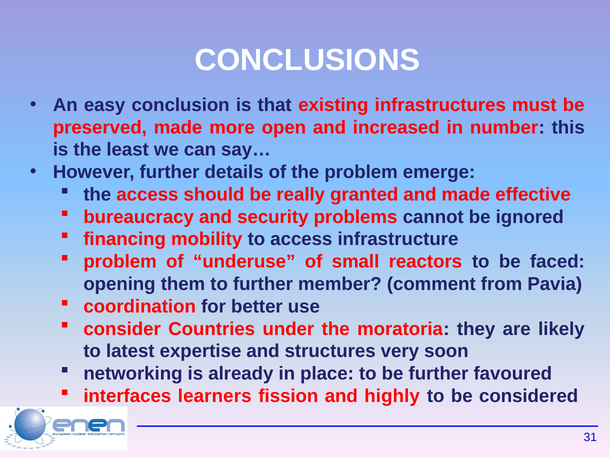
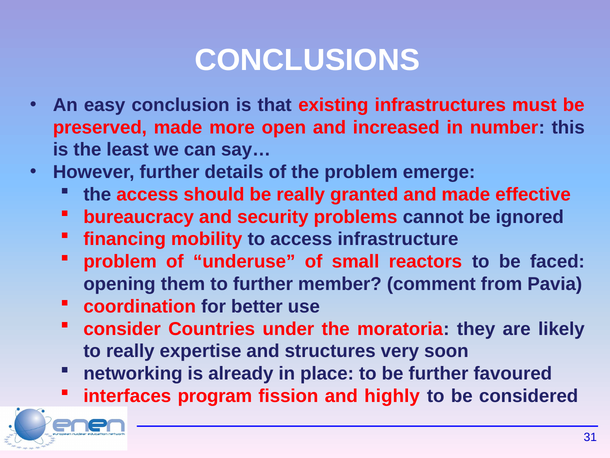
to latest: latest -> really
learners: learners -> program
